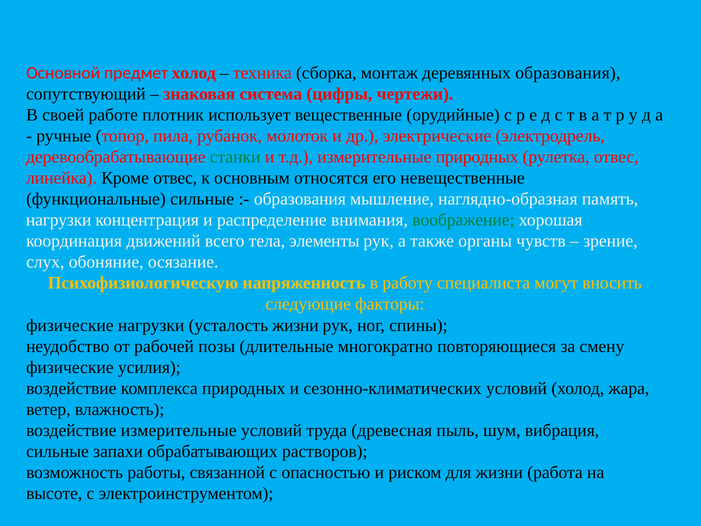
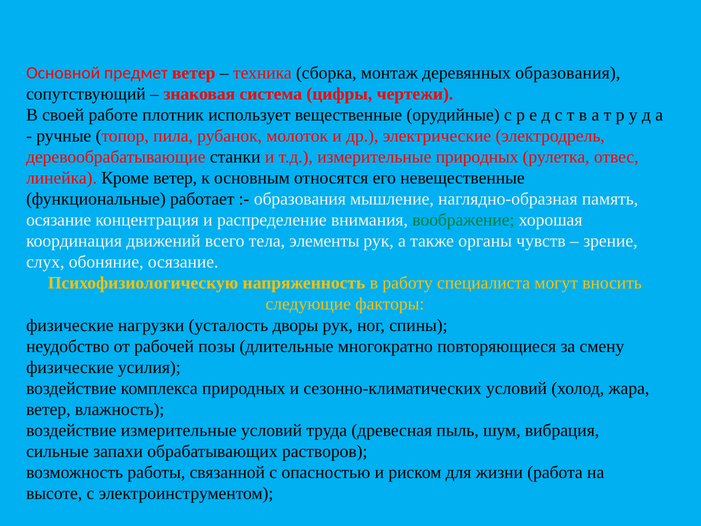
предмет холод: холод -> ветер
станки colour: green -> black
Кроме отвес: отвес -> ветер
функциональные сильные: сильные -> работает
нагрузки at (59, 220): нагрузки -> осязание
усталость жизни: жизни -> дворы
